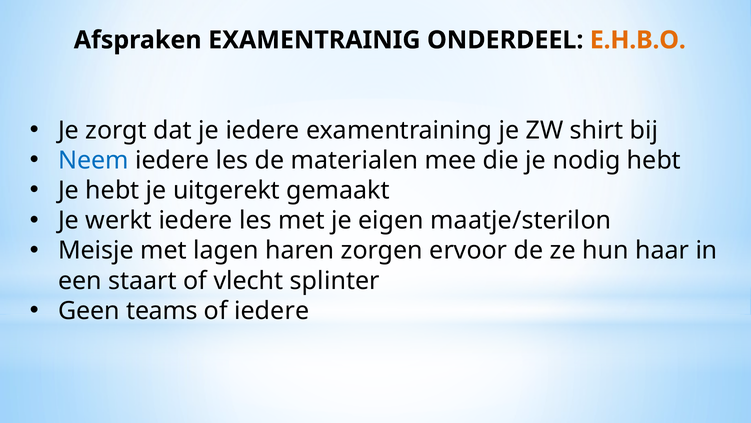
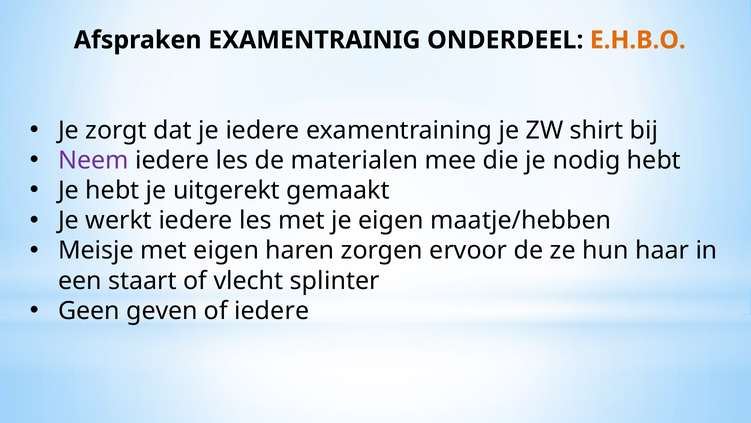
Neem colour: blue -> purple
maatje/sterilon: maatje/sterilon -> maatje/hebben
met lagen: lagen -> eigen
teams: teams -> geven
